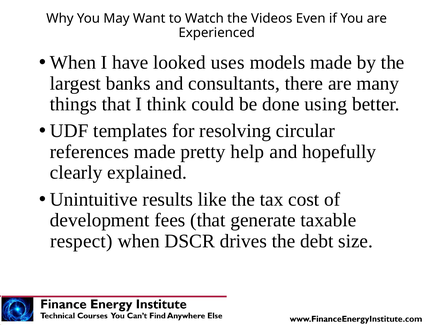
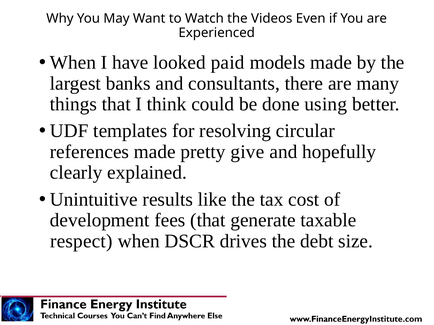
uses: uses -> paid
help: help -> give
